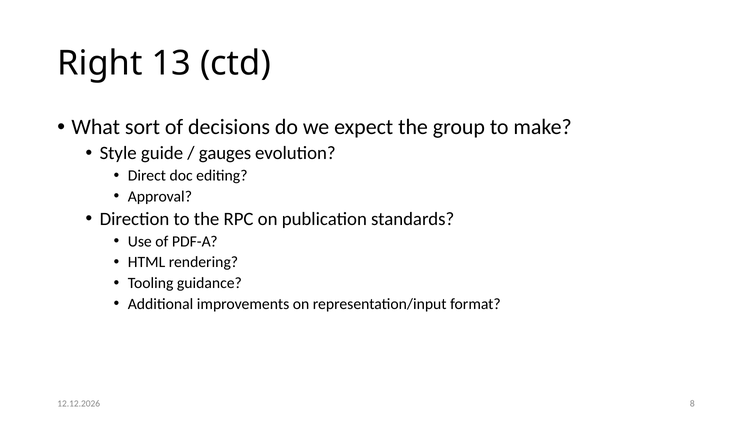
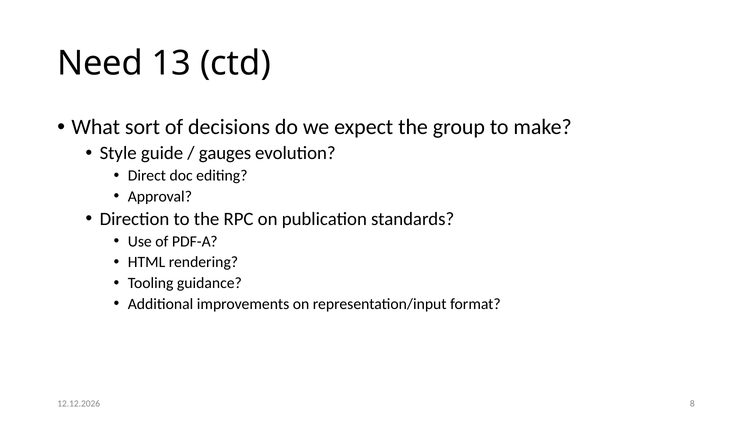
Right: Right -> Need
